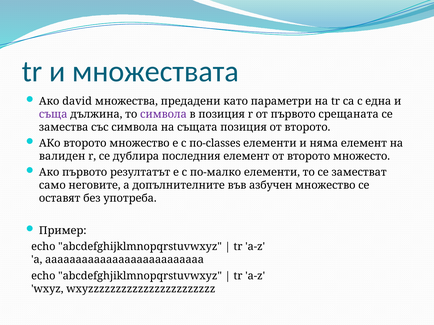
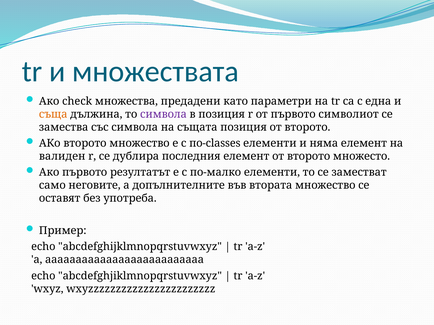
david: david -> check
съща colour: purple -> orange
срещаната: срещаната -> символиот
азбучен: азбучен -> втората
